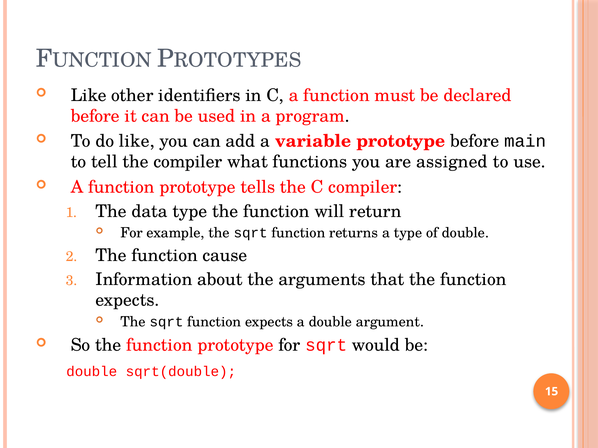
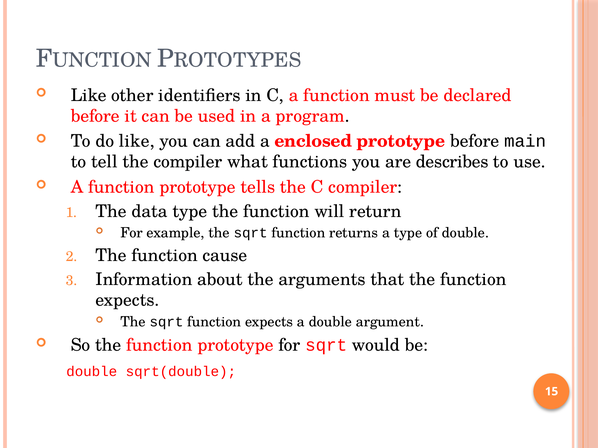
variable: variable -> enclosed
assigned: assigned -> describes
